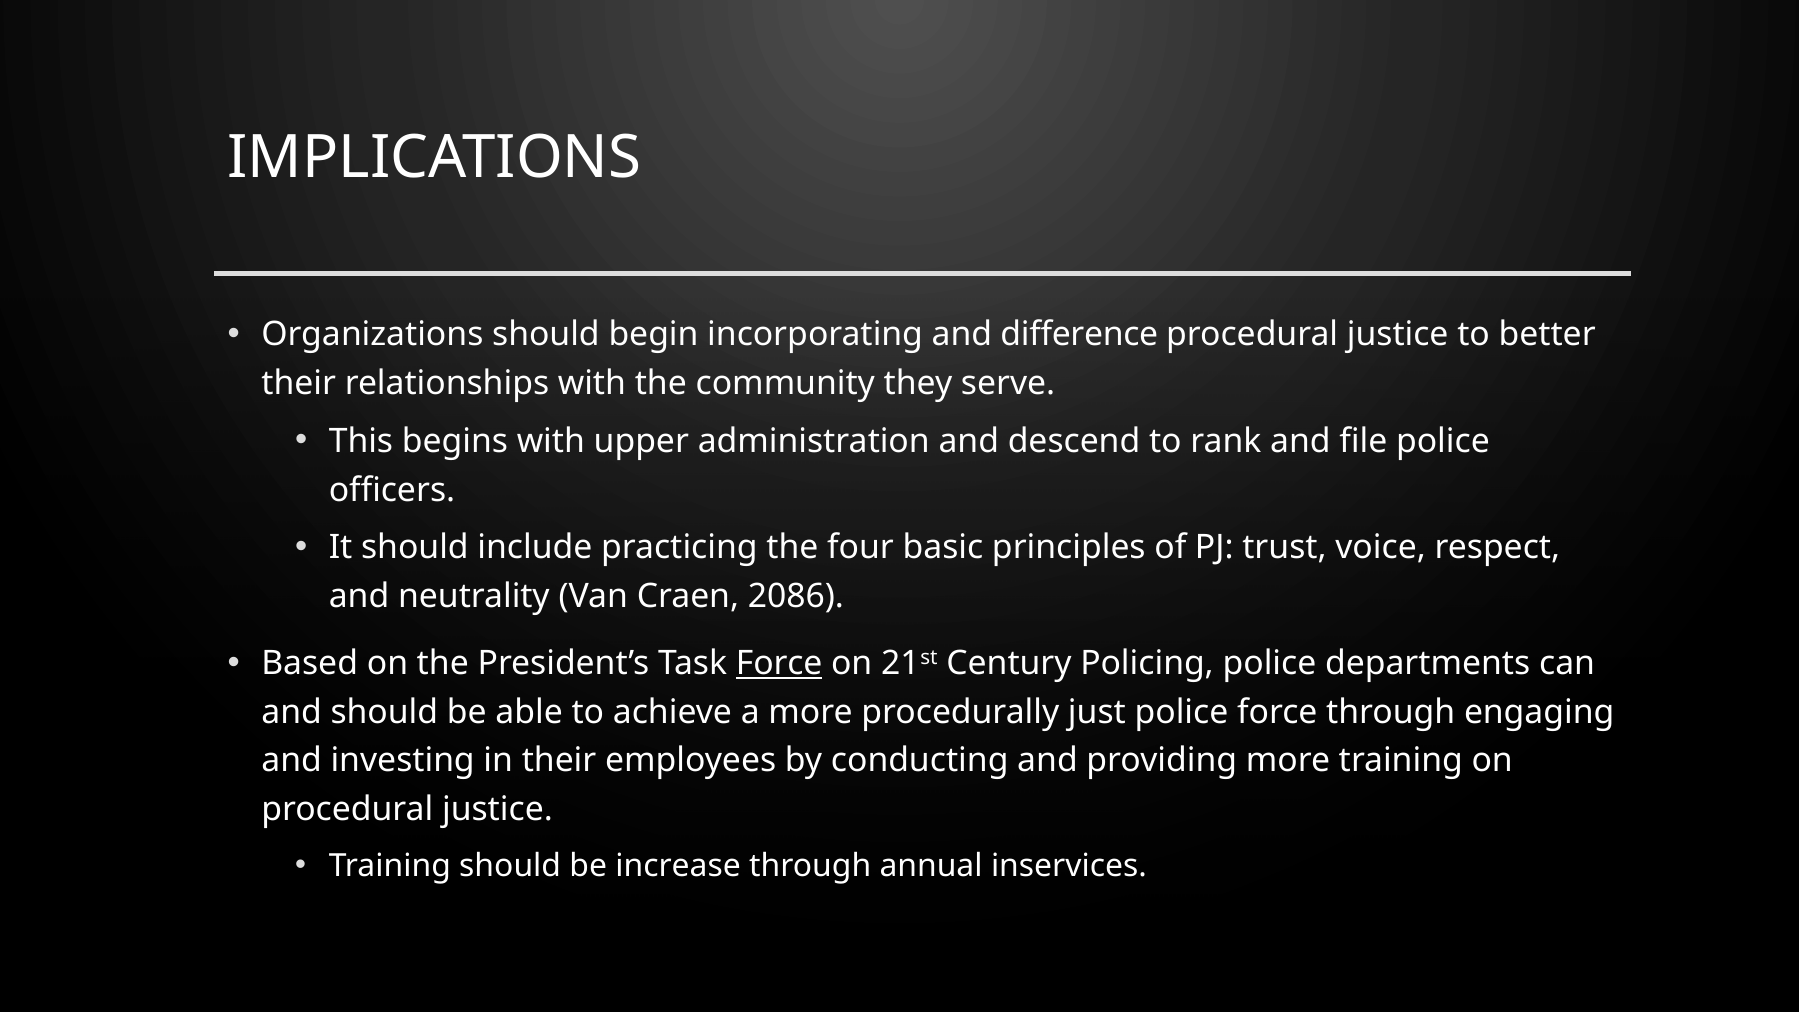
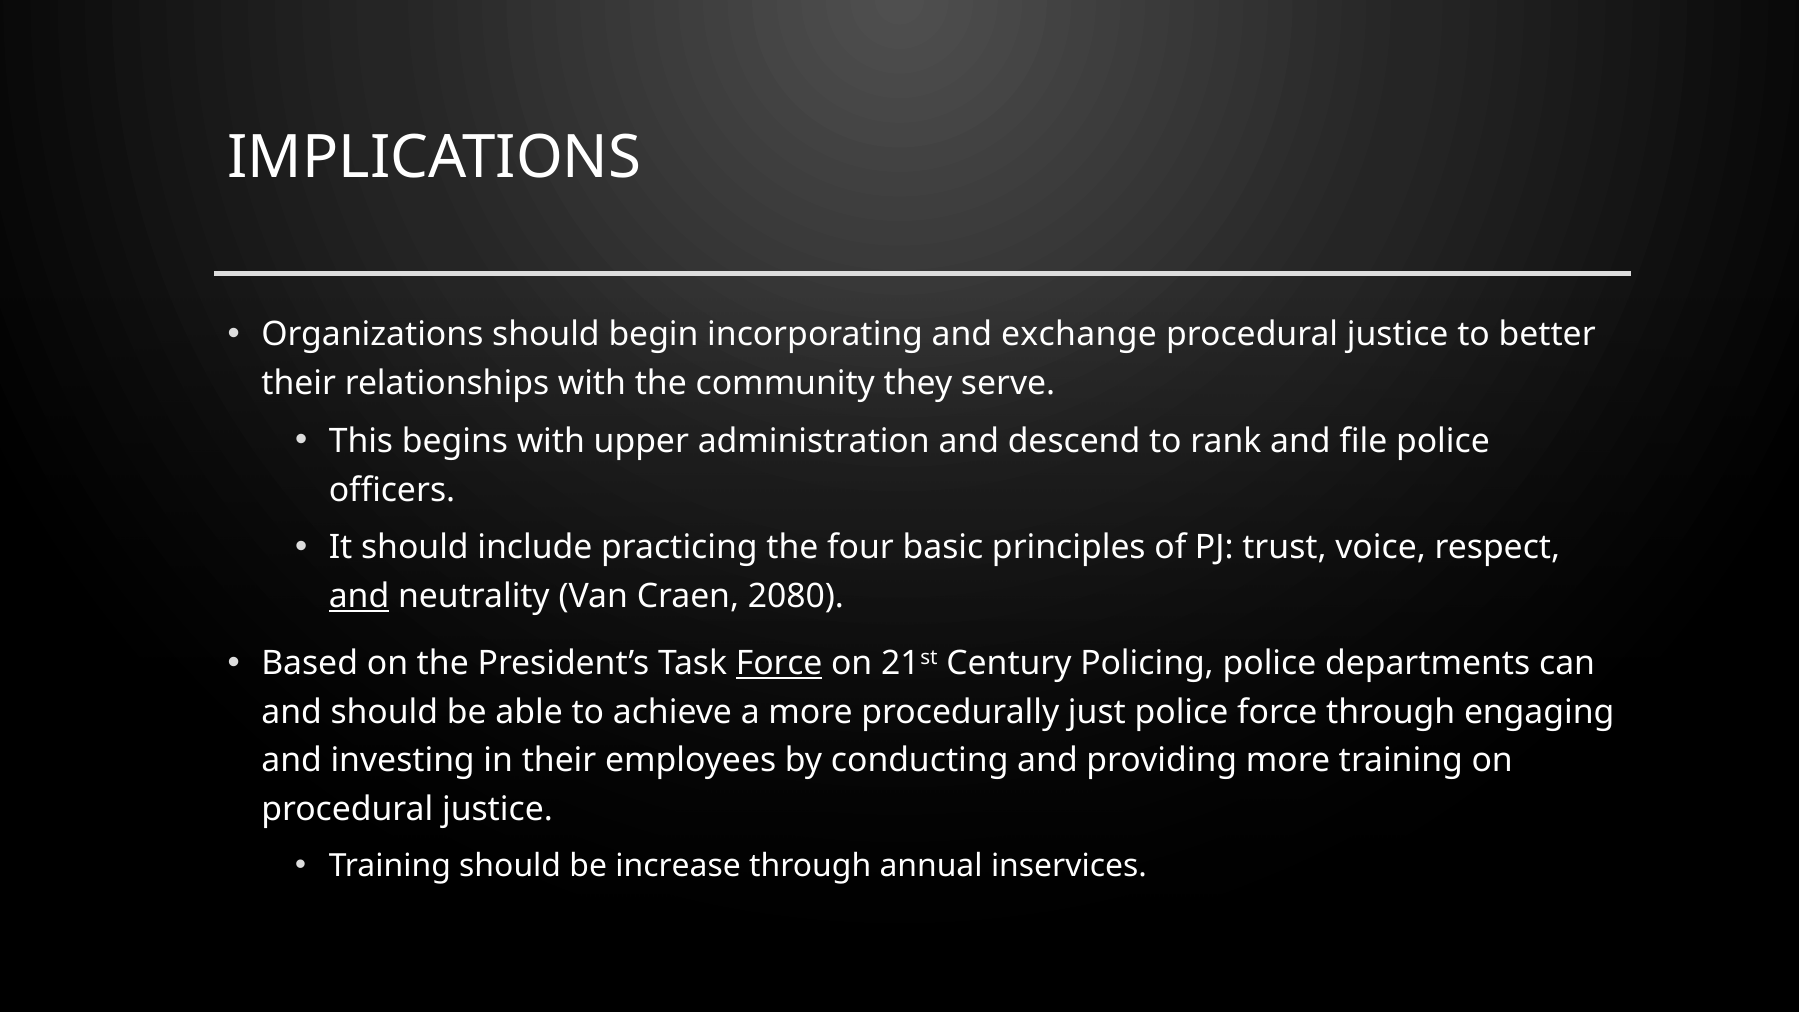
difference: difference -> exchange
and at (359, 596) underline: none -> present
2086: 2086 -> 2080
